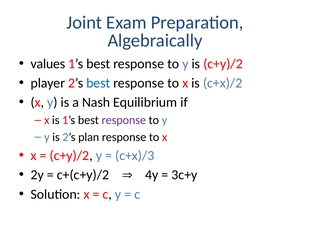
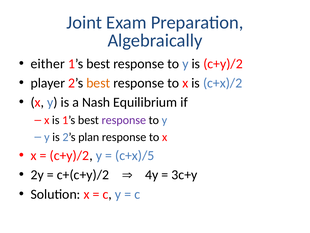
values: values -> either
best at (98, 83) colour: blue -> orange
c+x)/3: c+x)/3 -> c+x)/5
